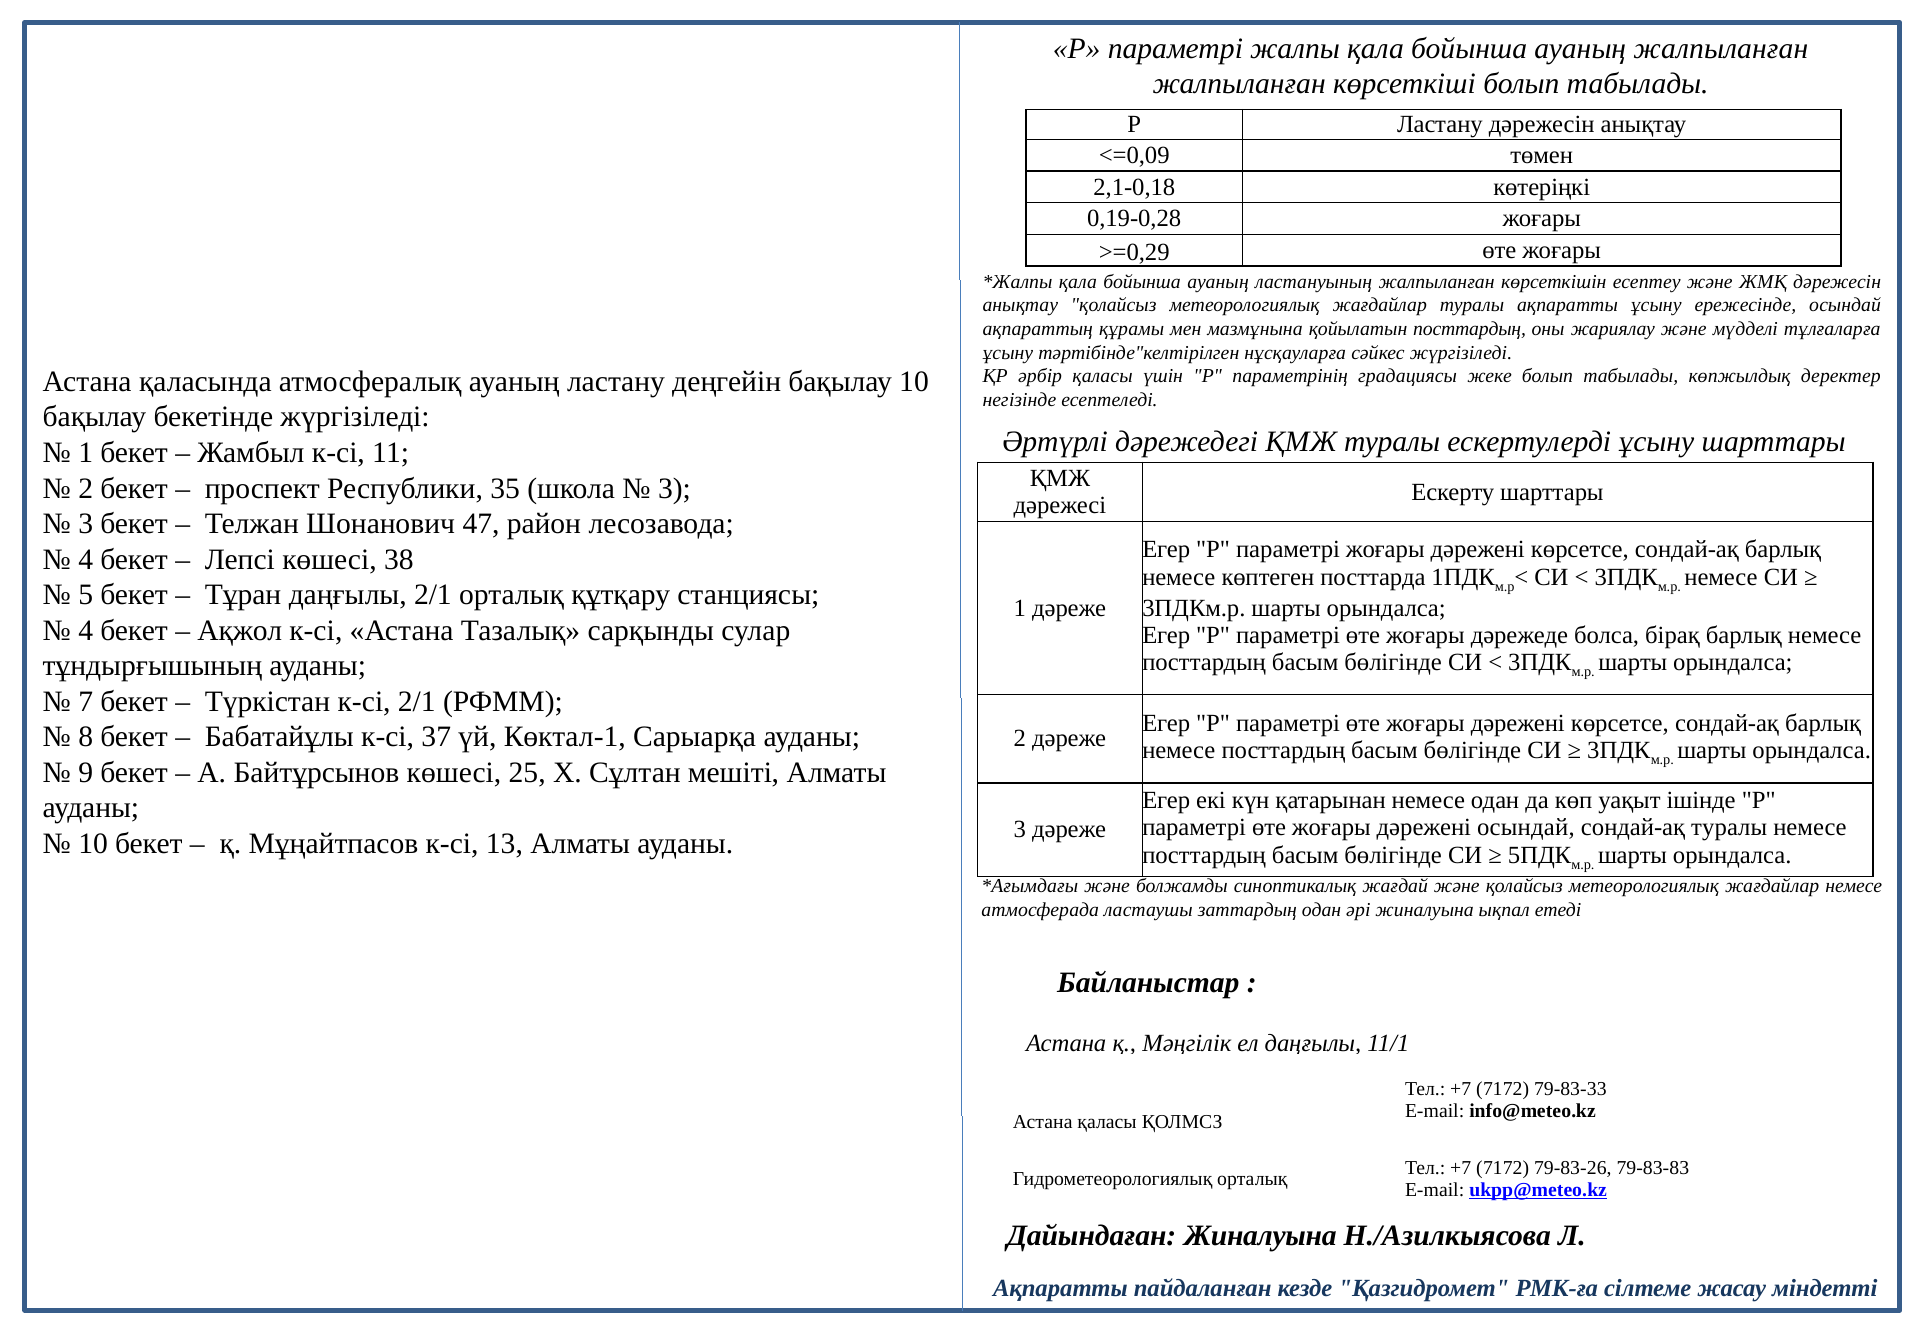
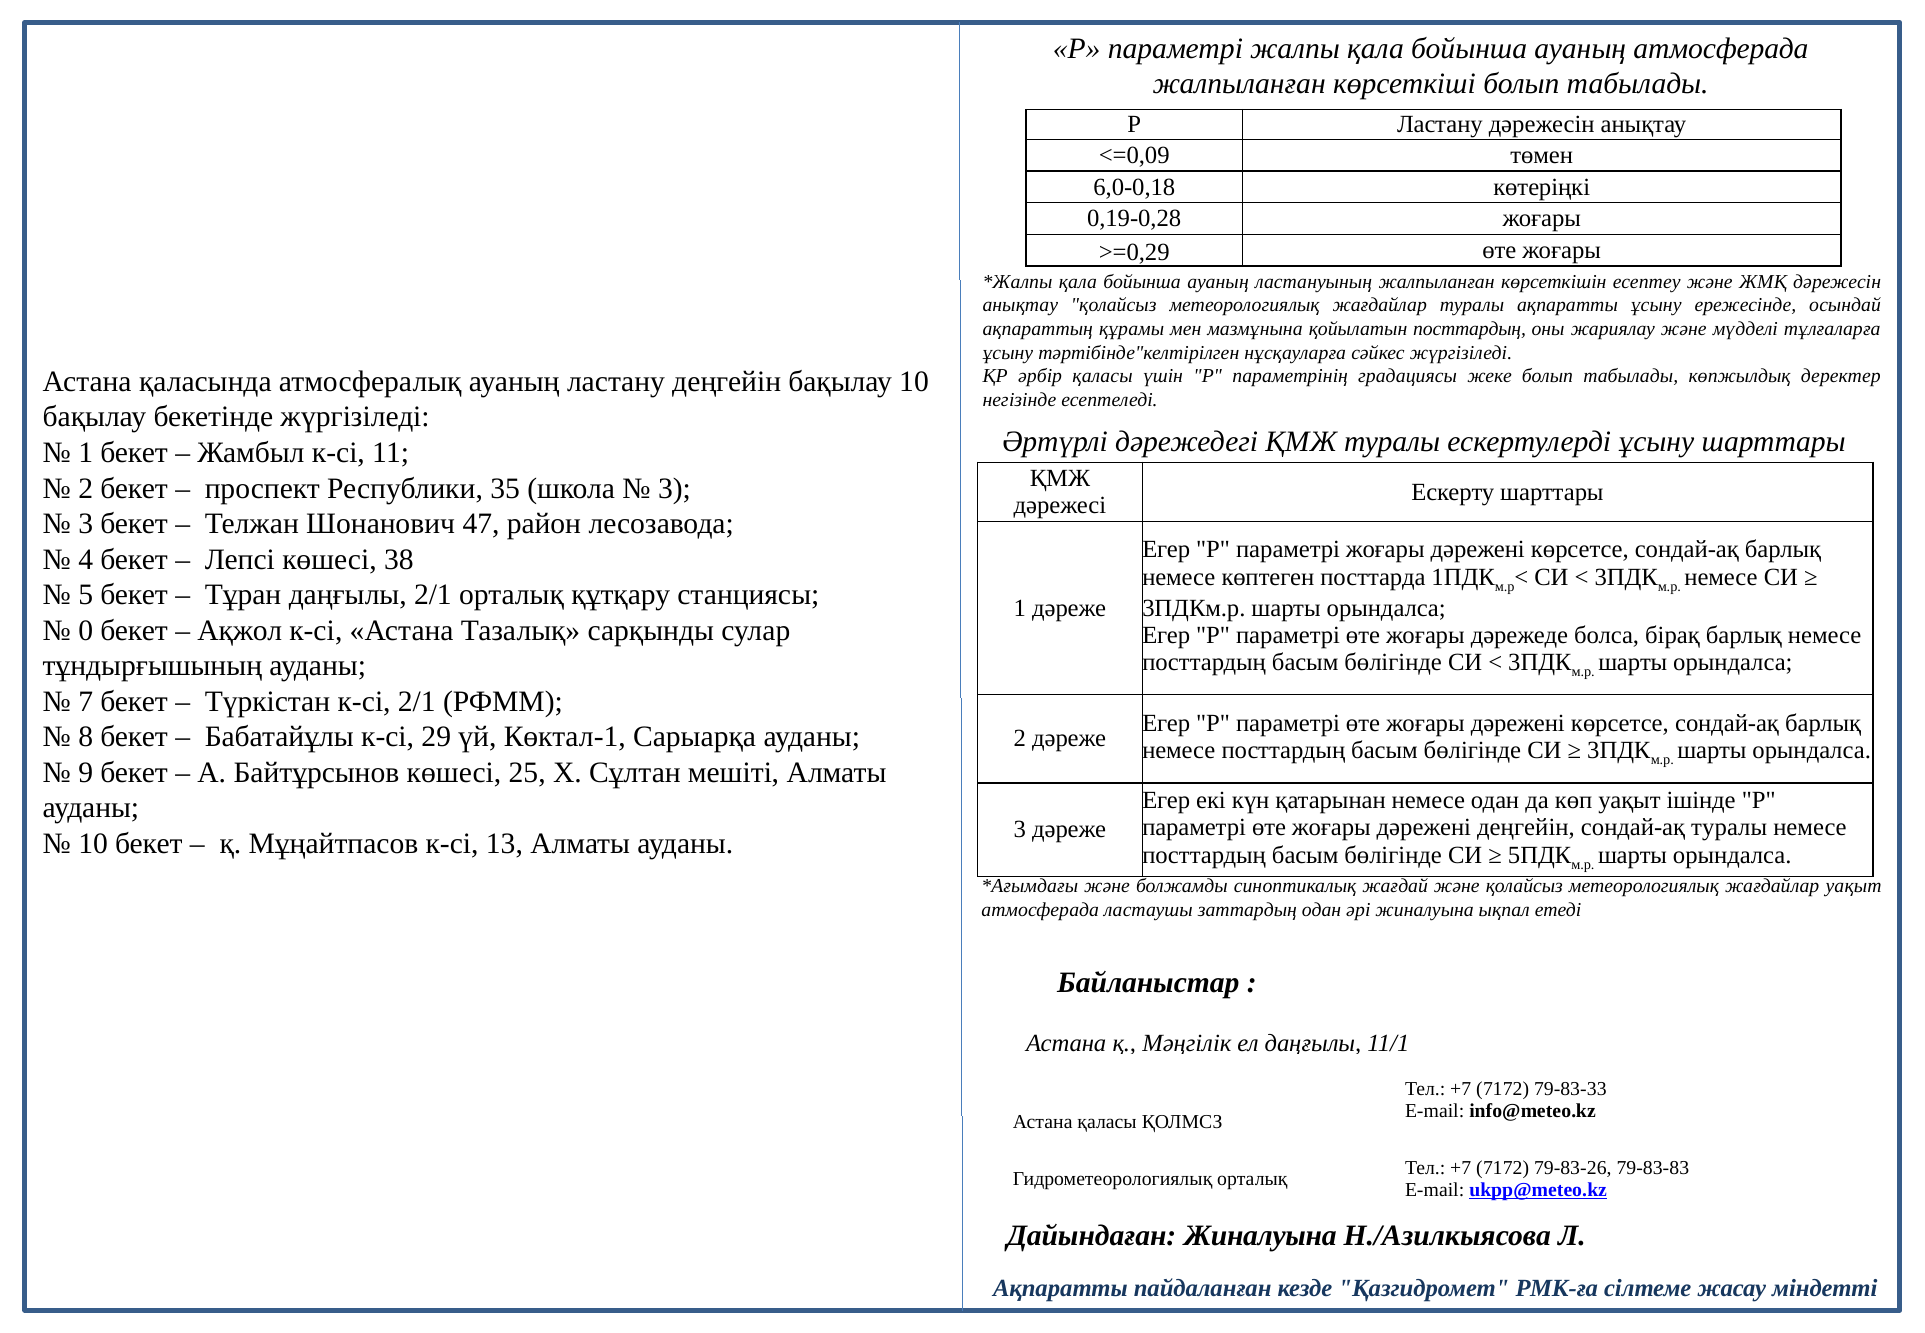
ауаның жалпыланған: жалпыланған -> атмосферада
2,1-0,18: 2,1-0,18 -> 6,0-0,18
4 at (86, 630): 4 -> 0
37: 37 -> 29
дәрежені осындай: осындай -> деңгейін
жағдайлар немесе: немесе -> уақыт
